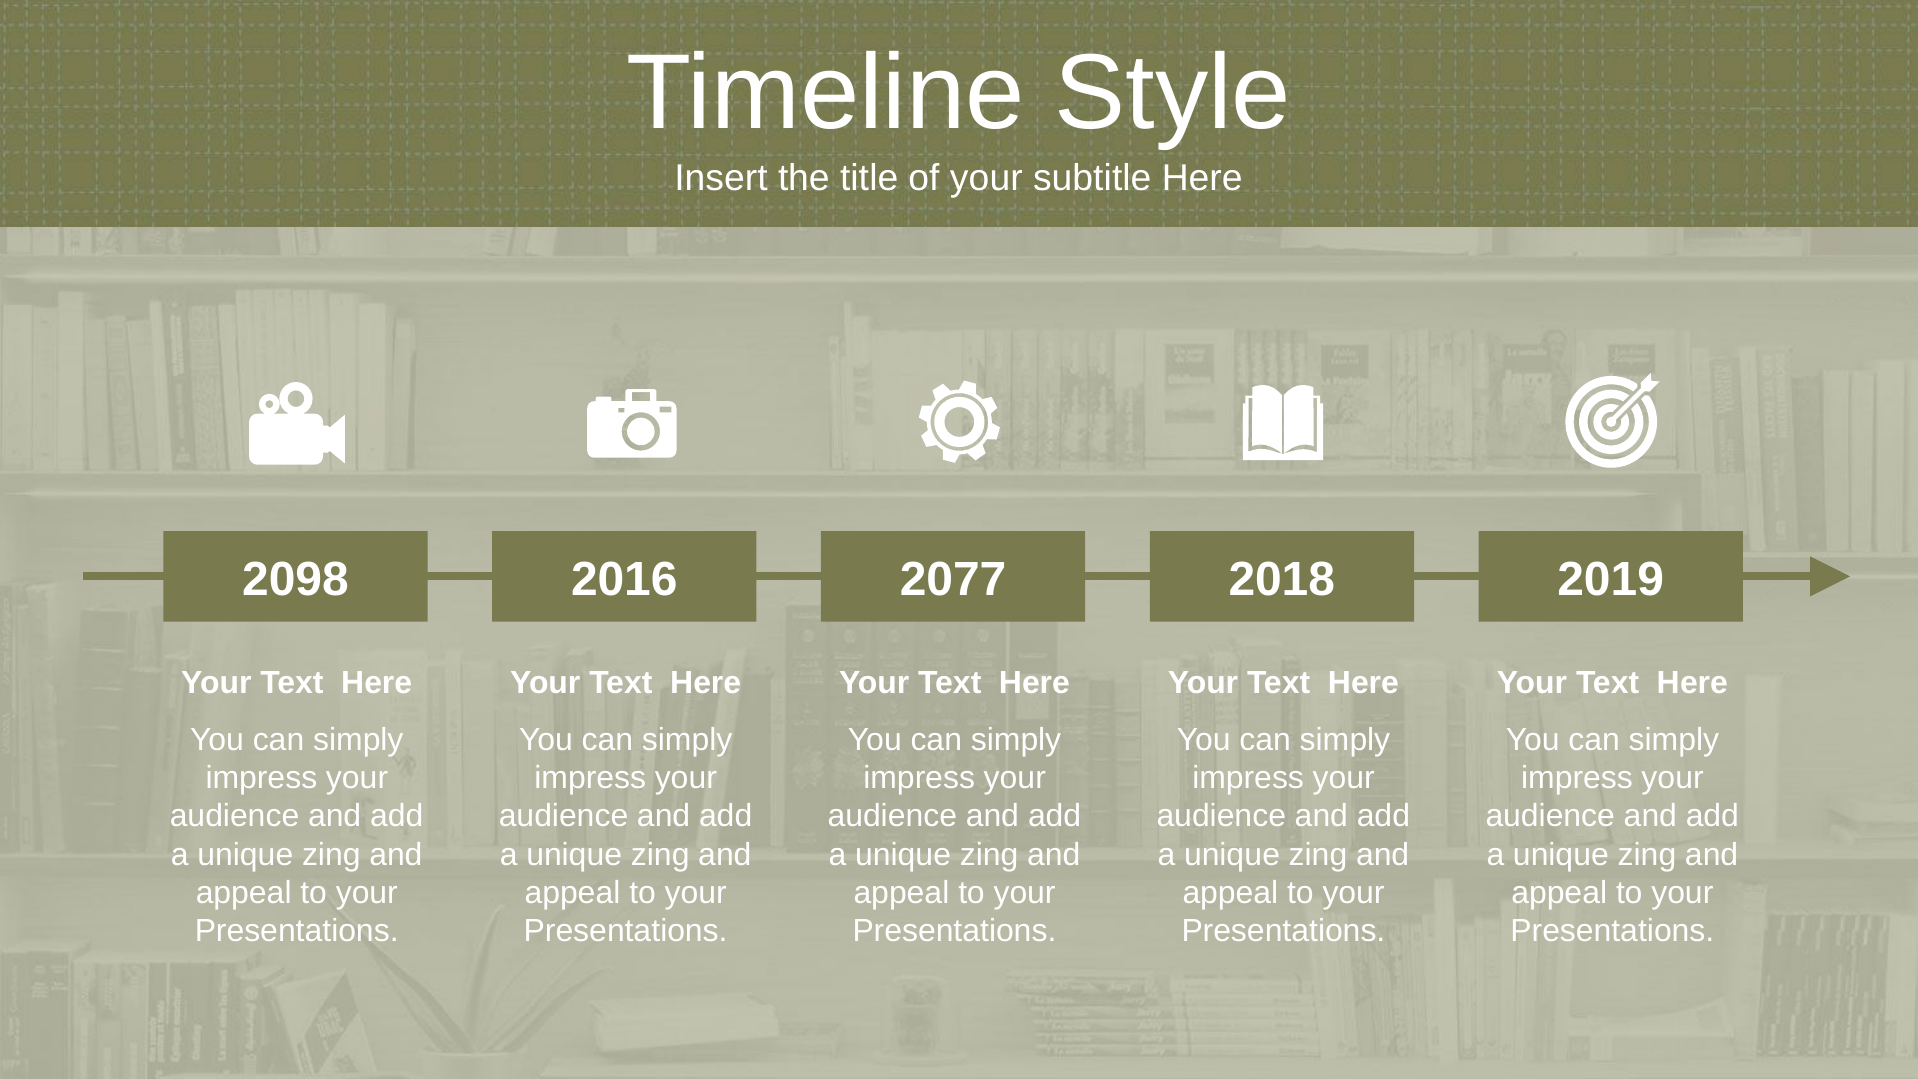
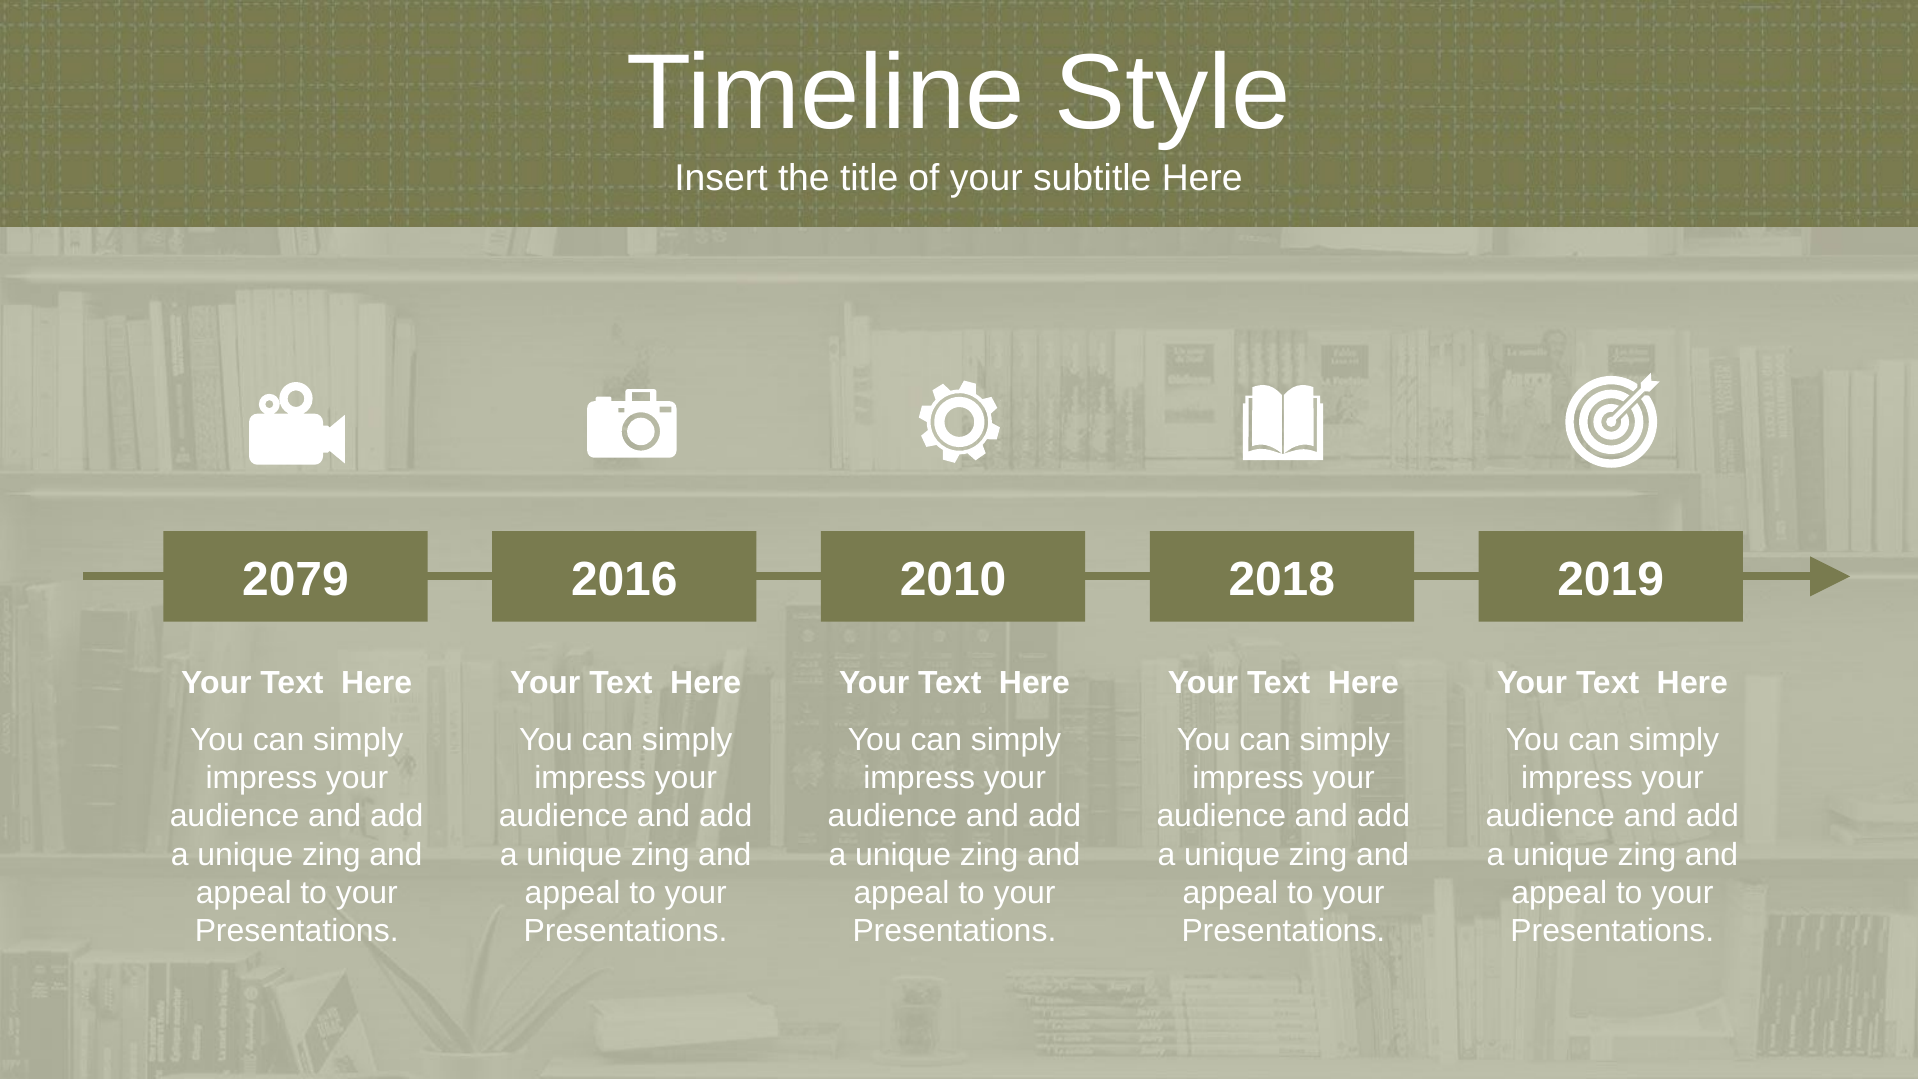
2098: 2098 -> 2079
2077: 2077 -> 2010
